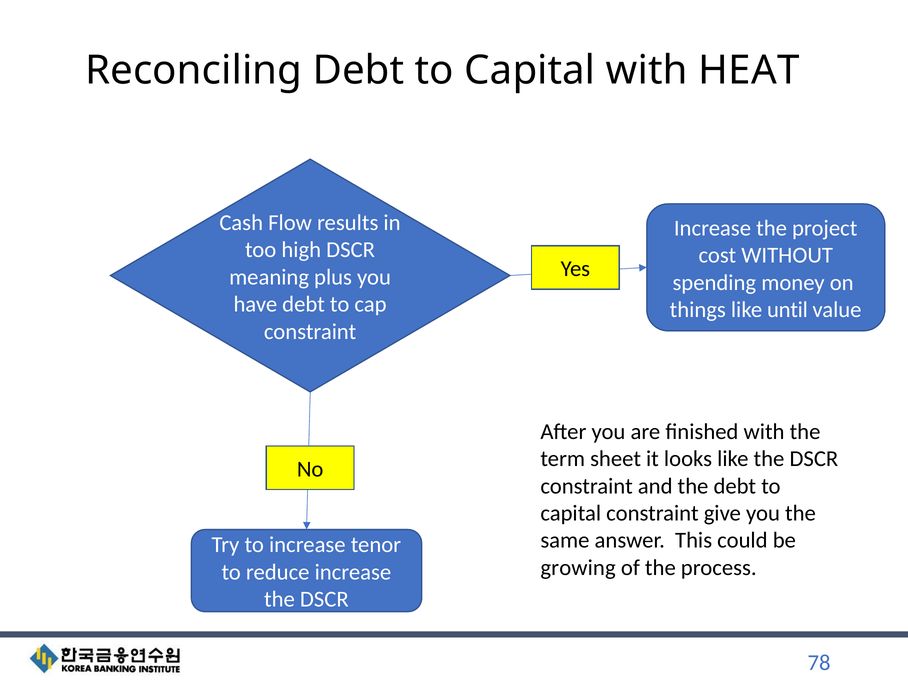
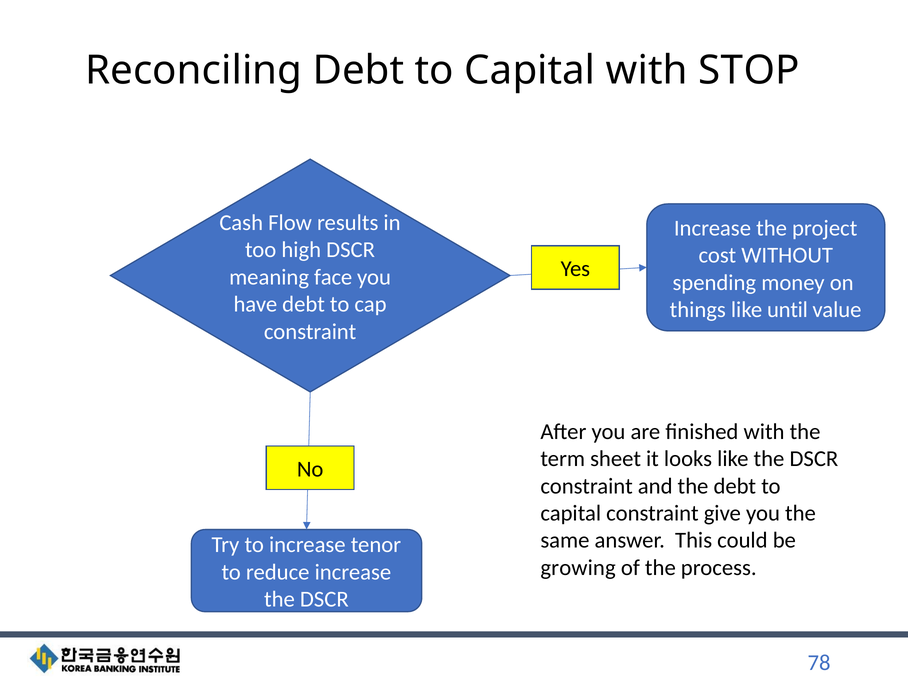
HEAT: HEAT -> STOP
plus: plus -> face
